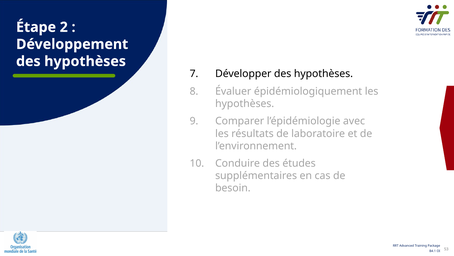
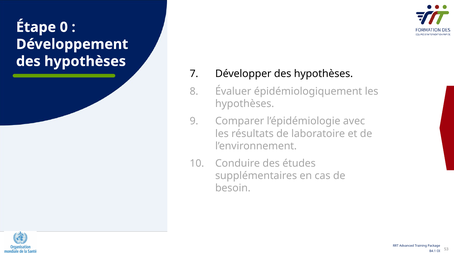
2: 2 -> 0
